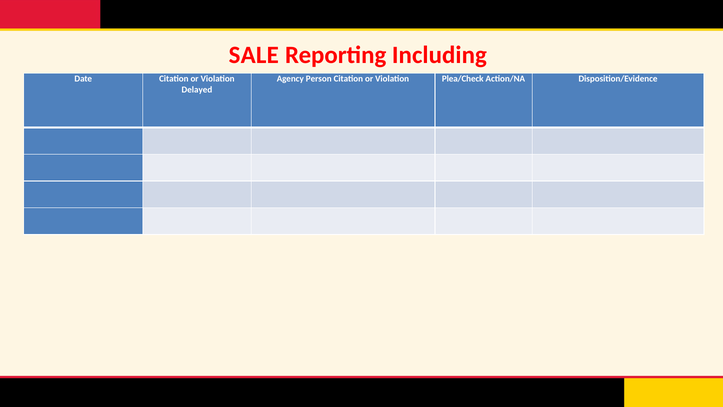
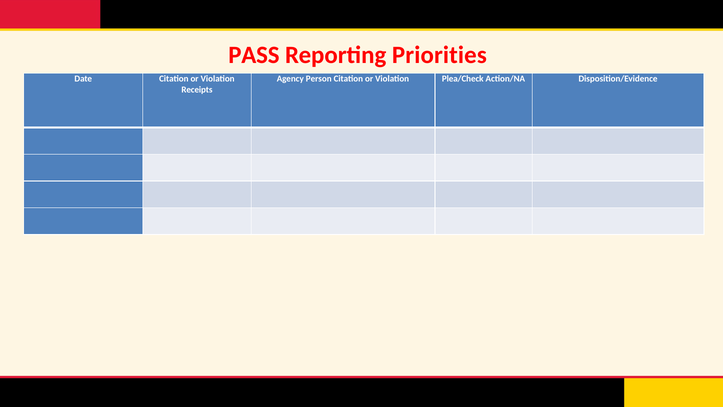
SALE: SALE -> PASS
Including: Including -> Priorities
Delayed: Delayed -> Receipts
